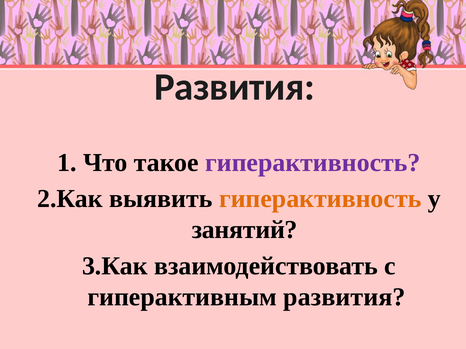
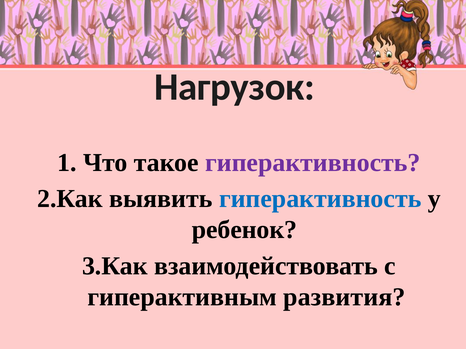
Развития at (234, 87): Развития -> Нагрузок
гиперактивность at (320, 199) colour: orange -> blue
занятий: занятий -> ребенок
